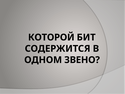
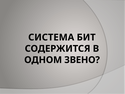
КОТОРОЙ: КОТОРОЙ -> СИСТЕМА
